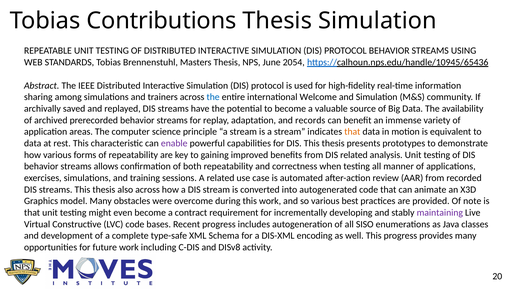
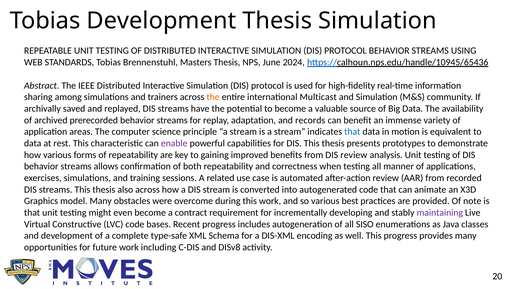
Tobias Contributions: Contributions -> Development
2054: 2054 -> 2024
the at (213, 97) colour: blue -> orange
Welcome: Welcome -> Multicast
that at (352, 132) colour: orange -> blue
DIS related: related -> review
